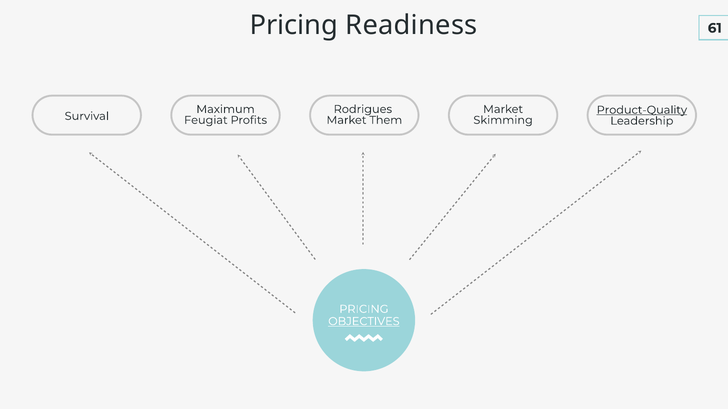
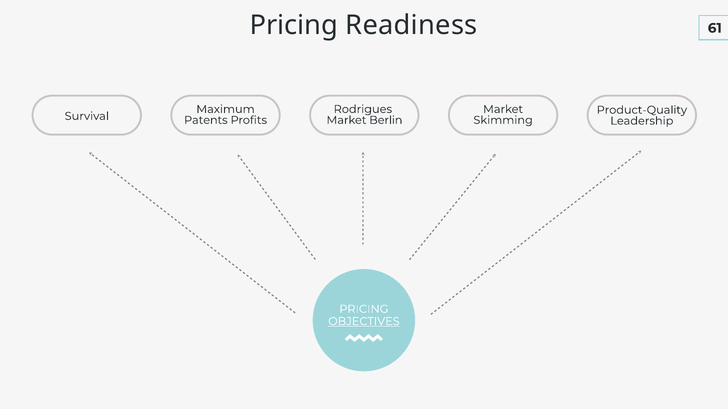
Product-Quality underline: present -> none
Feugiat: Feugiat -> Patents
Them: Them -> Berlin
